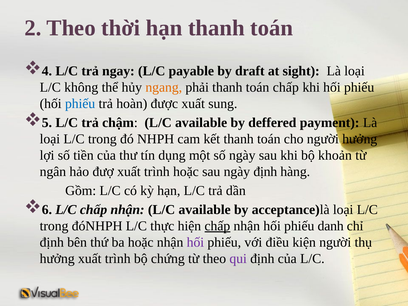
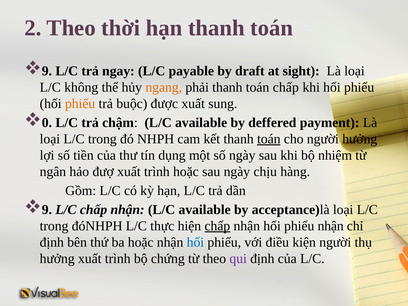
4 at (47, 71): 4 -> 9
phiếu at (80, 104) colour: blue -> orange
hoàn: hoàn -> buộc
5: 5 -> 0
toán at (269, 139) underline: none -> present
khoản: khoản -> nhiệm
ngày định: định -> chịu
6 at (47, 210): 6 -> 9
phiếu danh: danh -> nhận
hối at (195, 242) colour: purple -> blue
